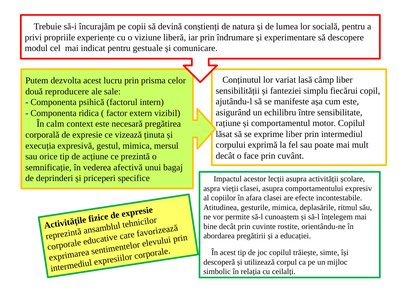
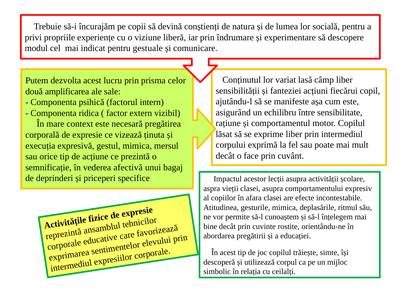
simplu: simplu -> acțiuni
reproducere: reproducere -> amplificarea
calm: calm -> mare
